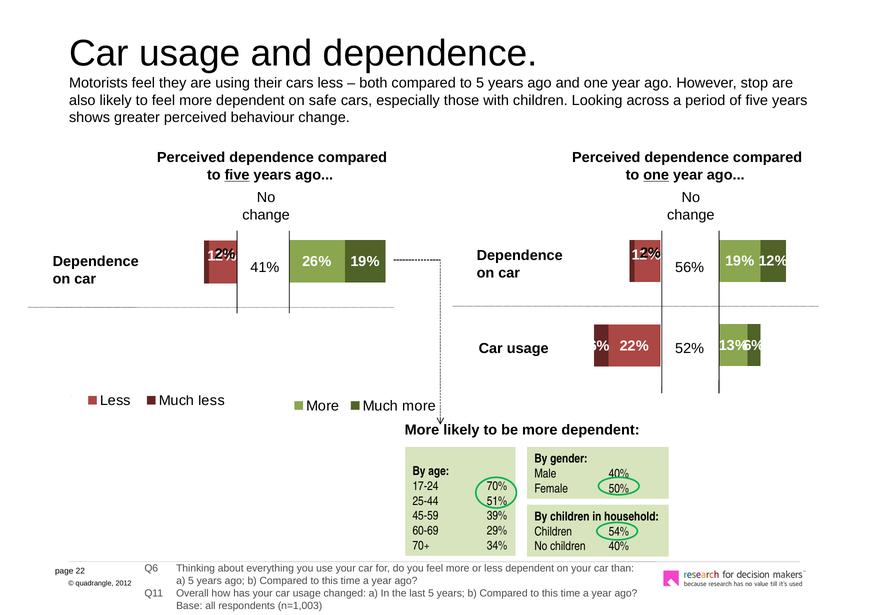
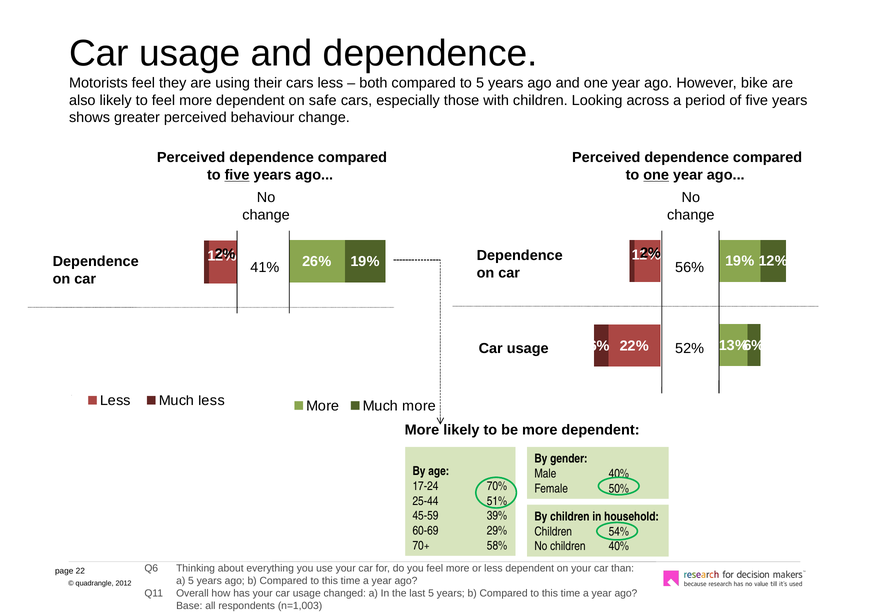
stop: stop -> bike
34%: 34% -> 58%
